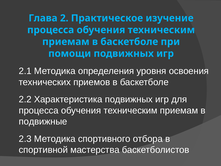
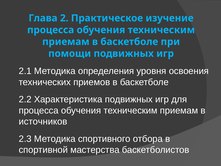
подвижные: подвижные -> источников
